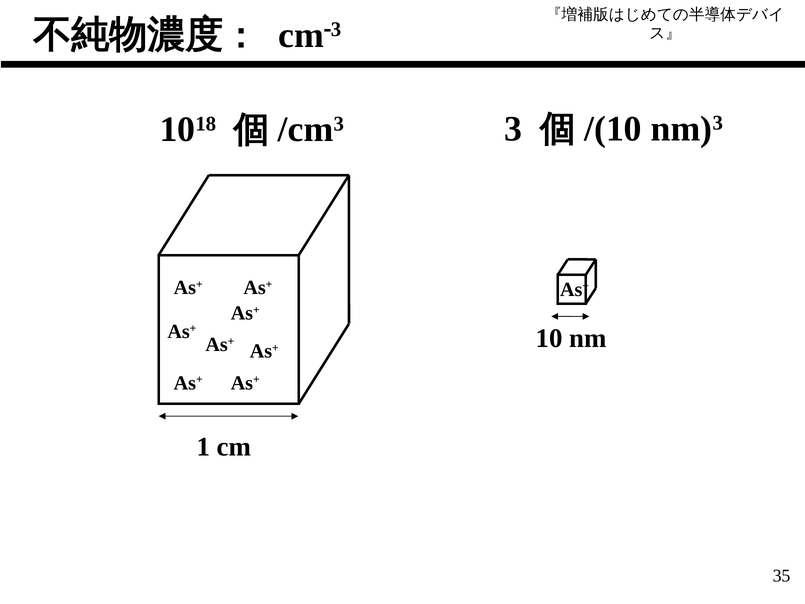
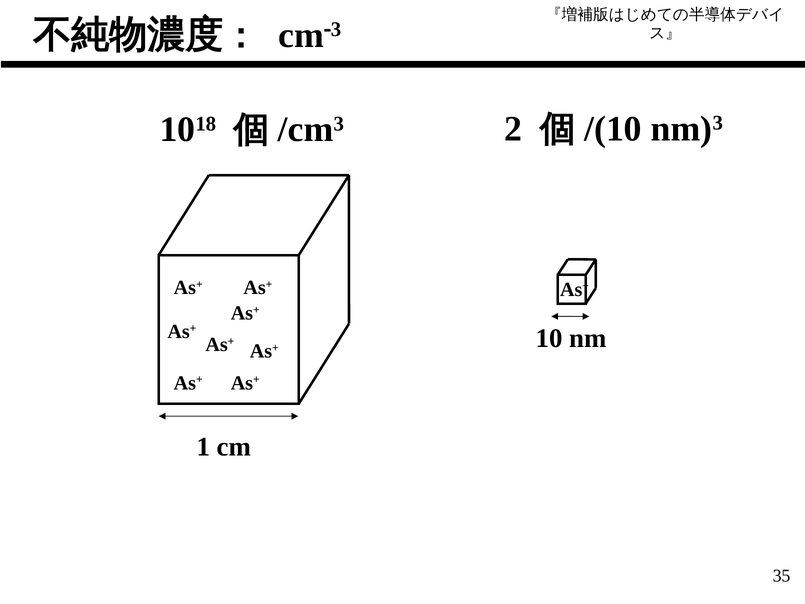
3: 3 -> 2
